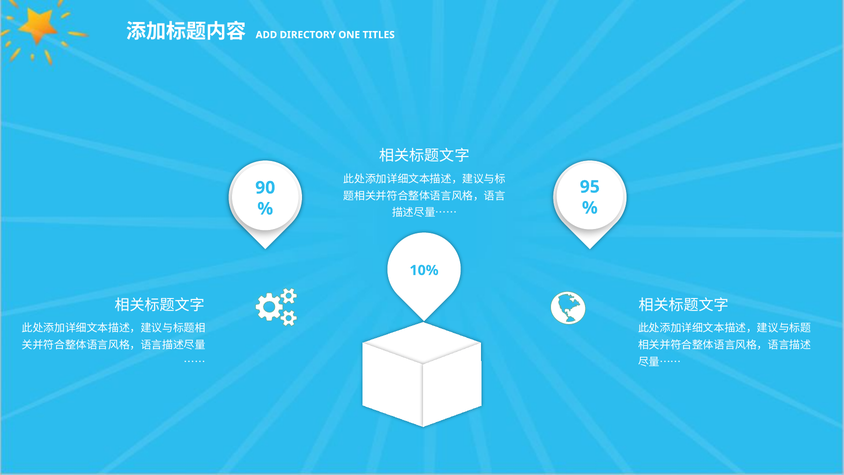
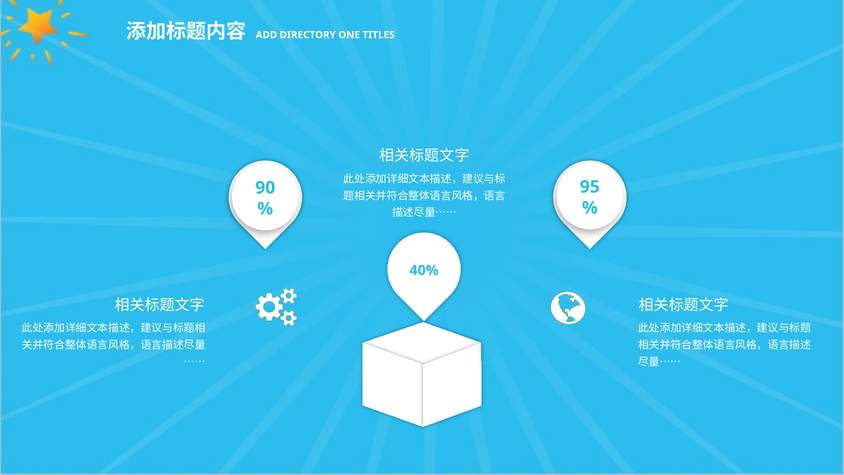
10%: 10% -> 40%
